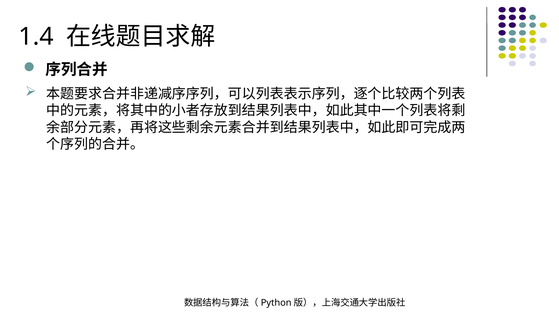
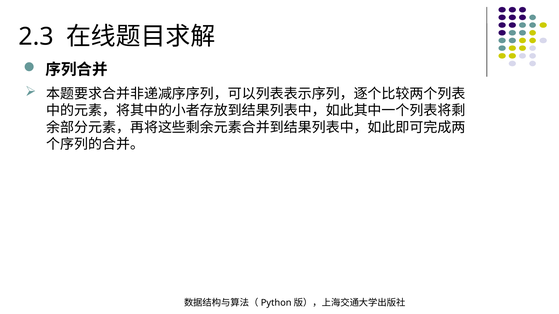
1.4: 1.4 -> 2.3
